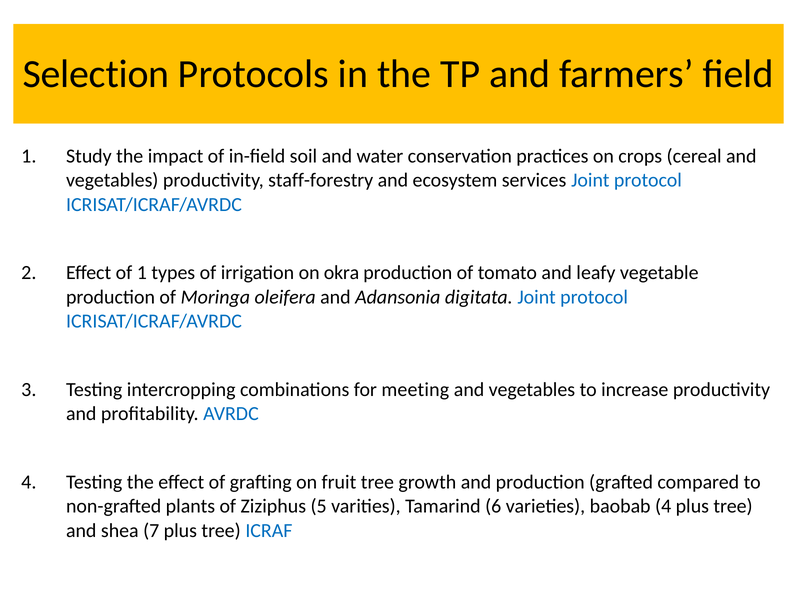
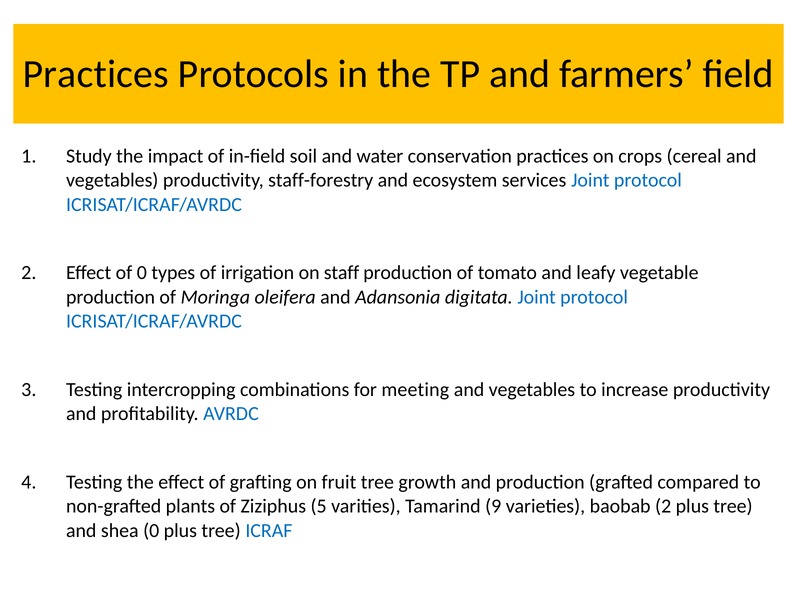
Selection at (96, 74): Selection -> Practices
of 1: 1 -> 0
okra: okra -> staff
6: 6 -> 9
baobab 4: 4 -> 2
shea 7: 7 -> 0
